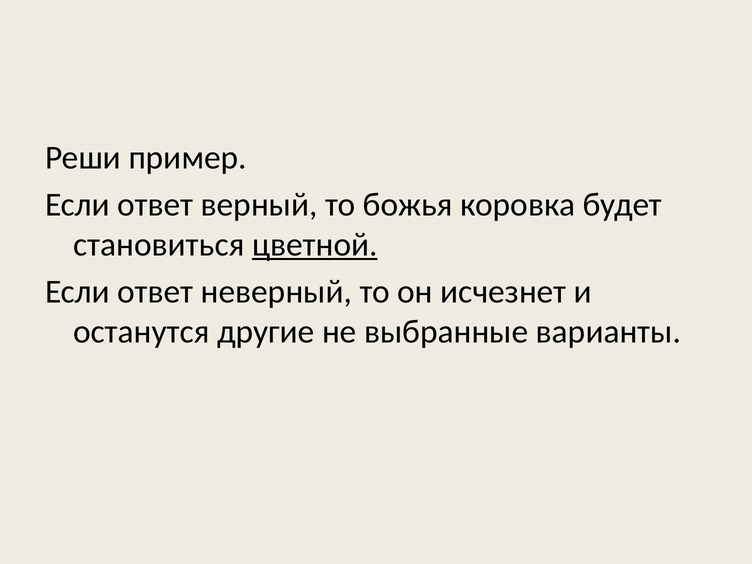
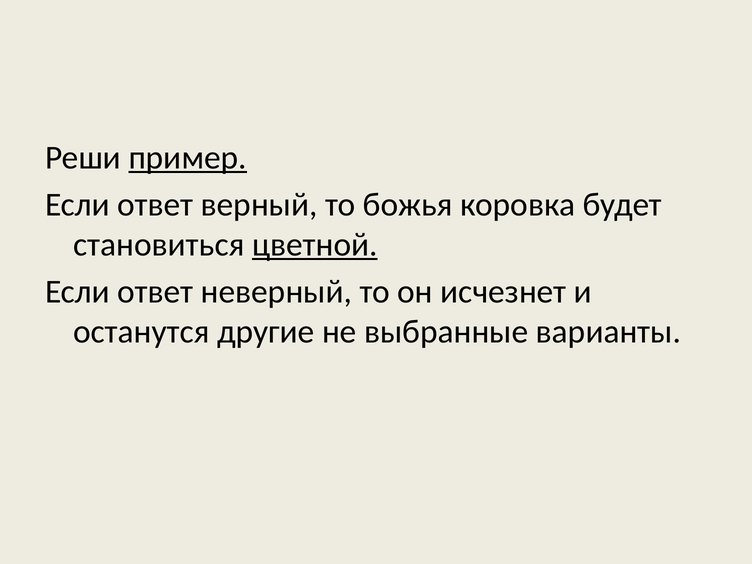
пример underline: none -> present
